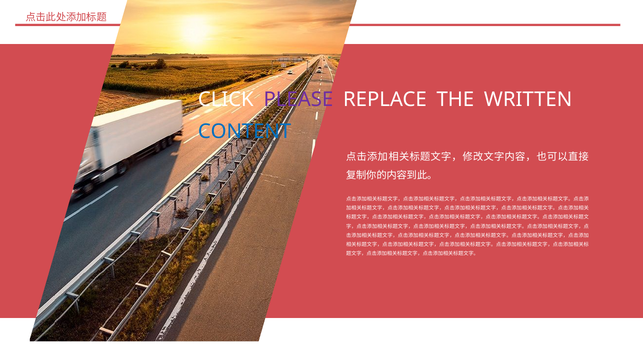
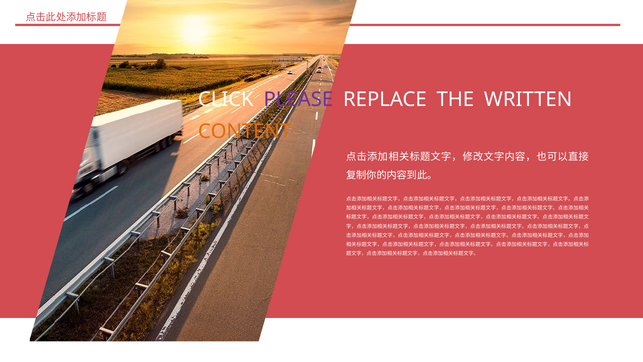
CONTENT colour: blue -> orange
